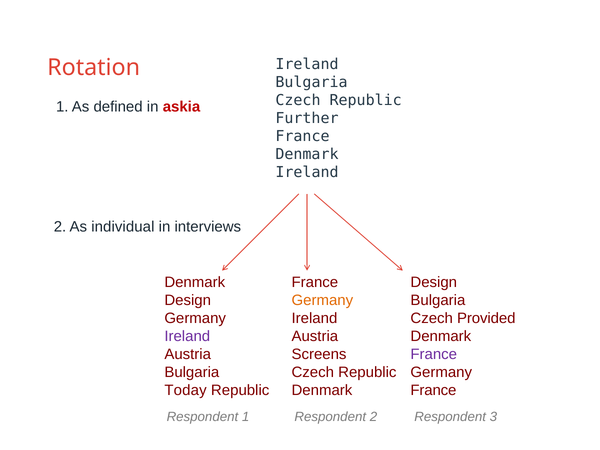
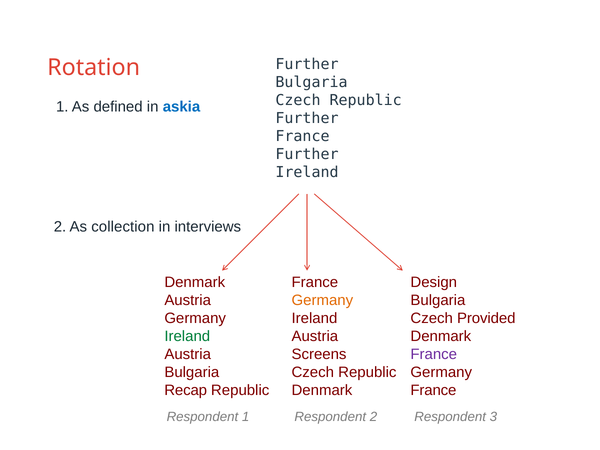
Rotation Ireland: Ireland -> Further
askia colour: red -> blue
Denmark at (307, 154): Denmark -> Further
individual: individual -> collection
Design at (188, 300): Design -> Austria
Ireland at (187, 336) colour: purple -> green
Today: Today -> Recap
